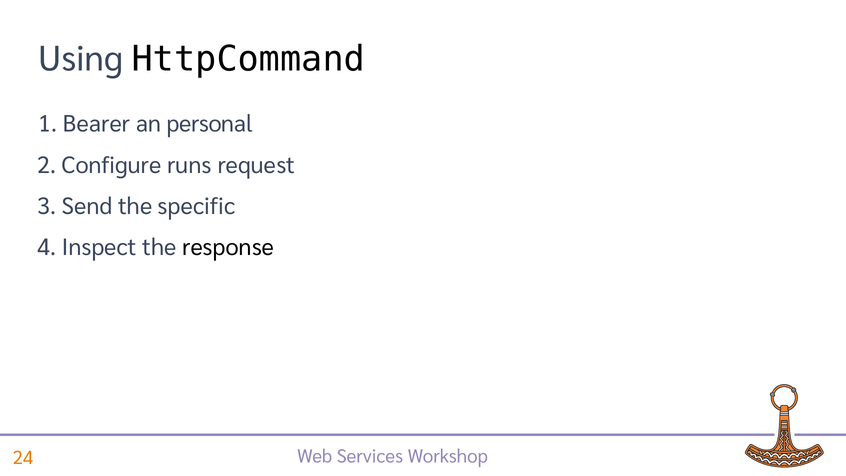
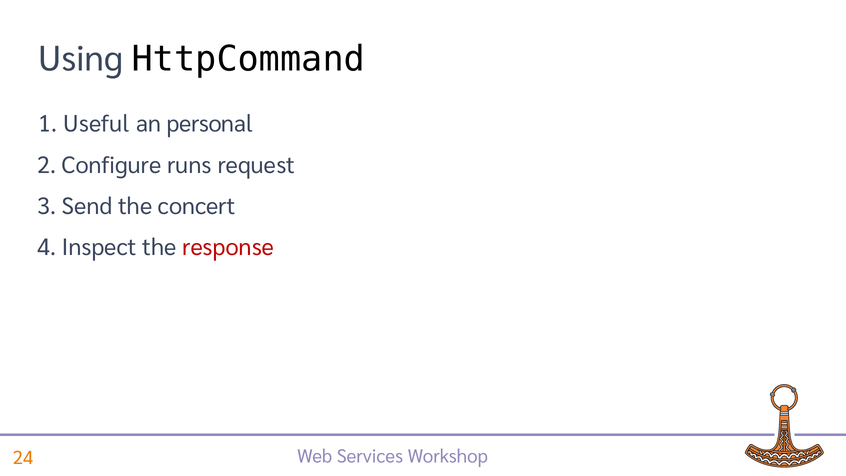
Bearer: Bearer -> Useful
specific: specific -> concert
response colour: black -> red
